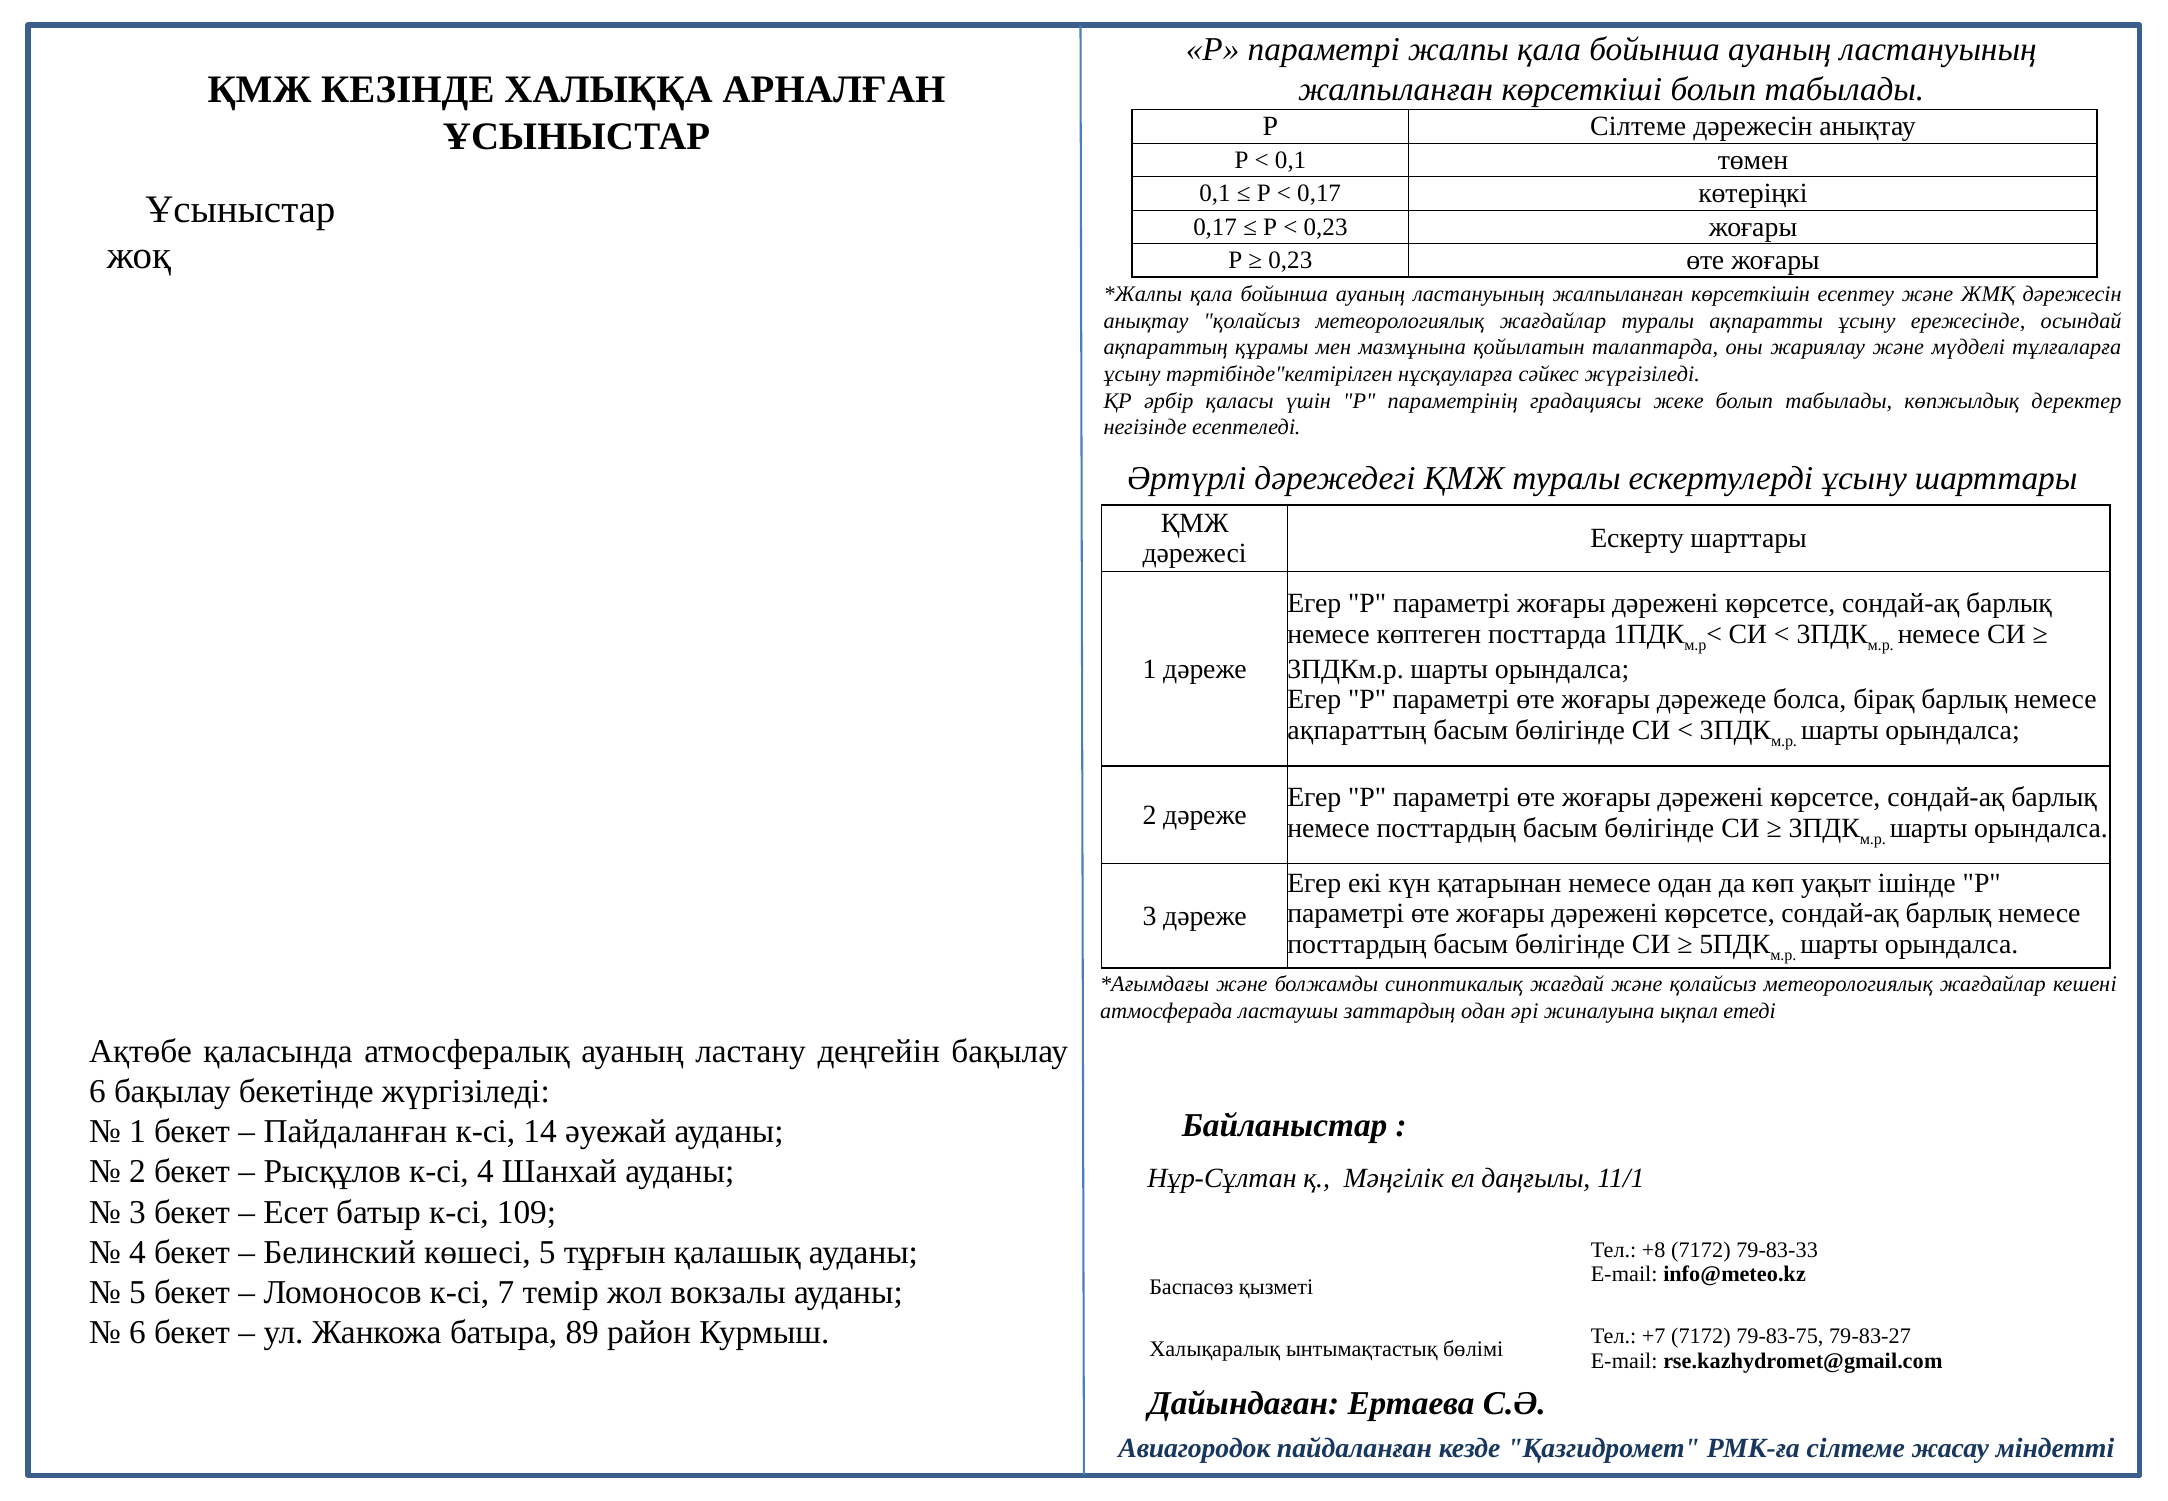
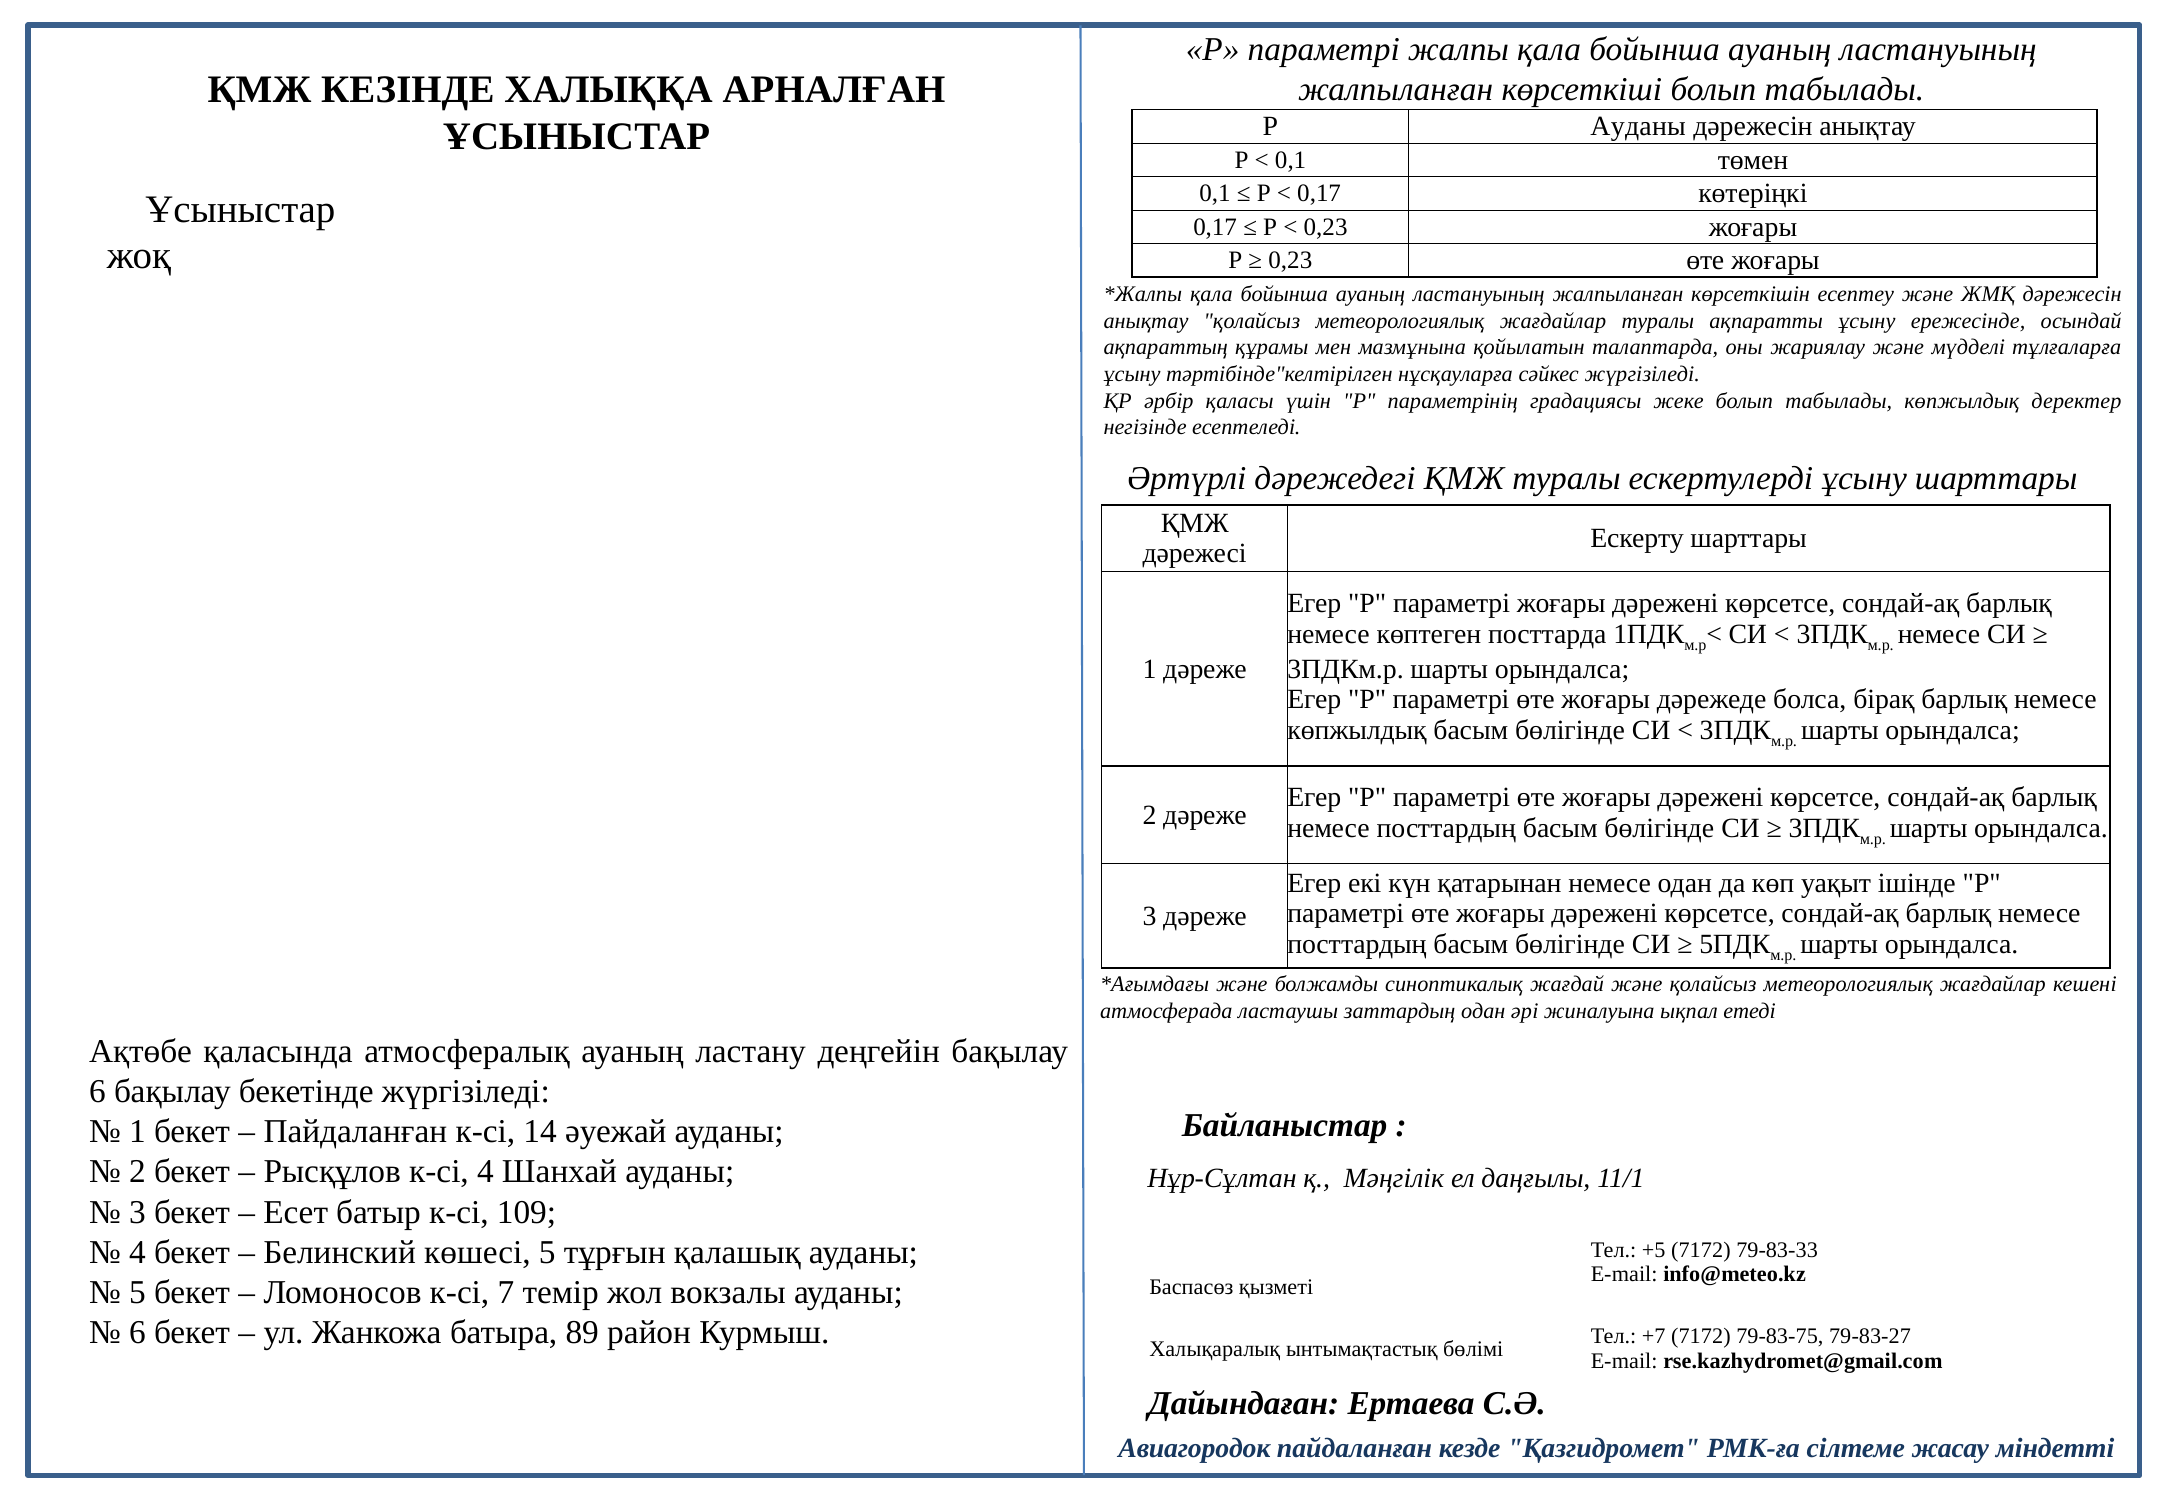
Р Сілтеме: Сілтеме -> Ауданы
ақпараттың at (1357, 730): ақпараттың -> көпжылдық
+8: +8 -> +5
